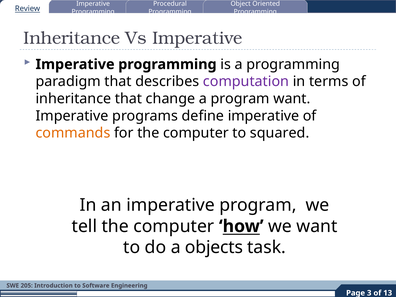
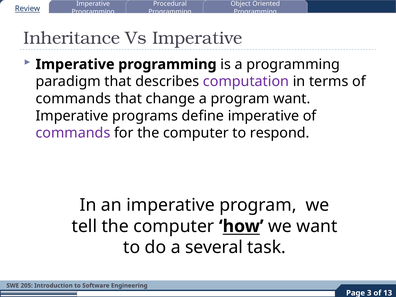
inheritance at (73, 99): inheritance -> commands
commands at (73, 133) colour: orange -> purple
squared: squared -> respond
objects: objects -> several
